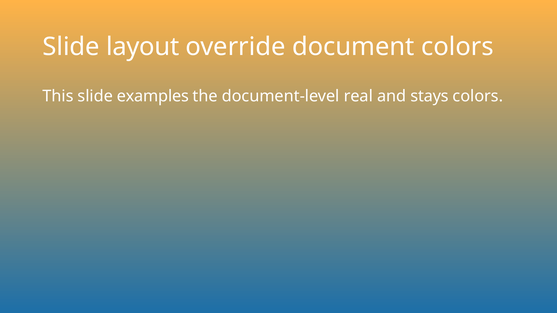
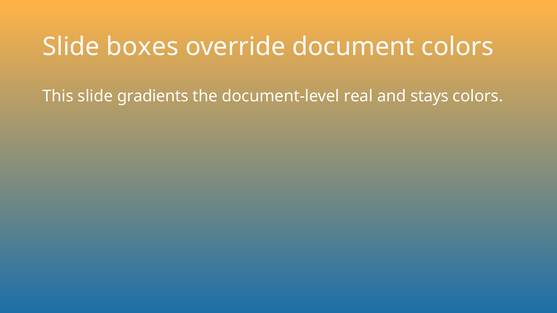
layout: layout -> boxes
examples: examples -> gradients
